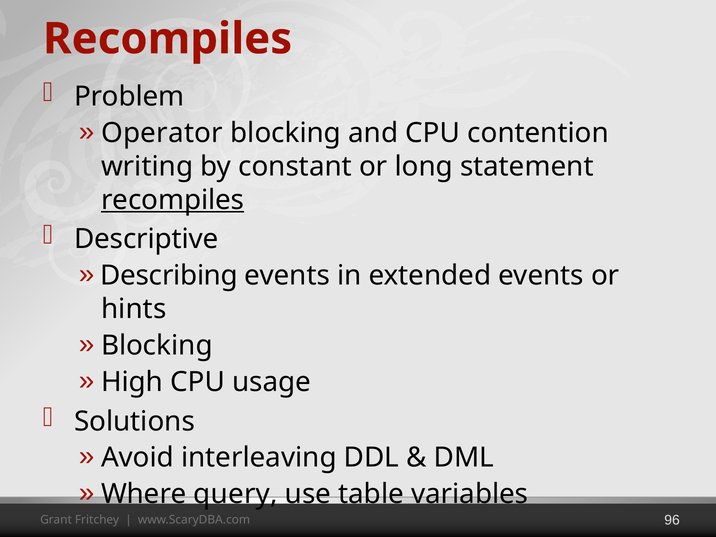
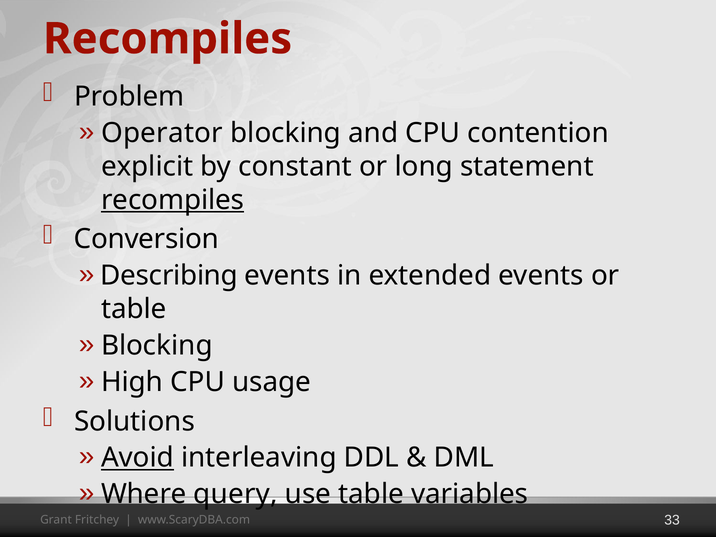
writing: writing -> explicit
Descriptive: Descriptive -> Conversion
hints at (134, 309): hints -> table
Avoid underline: none -> present
96: 96 -> 33
